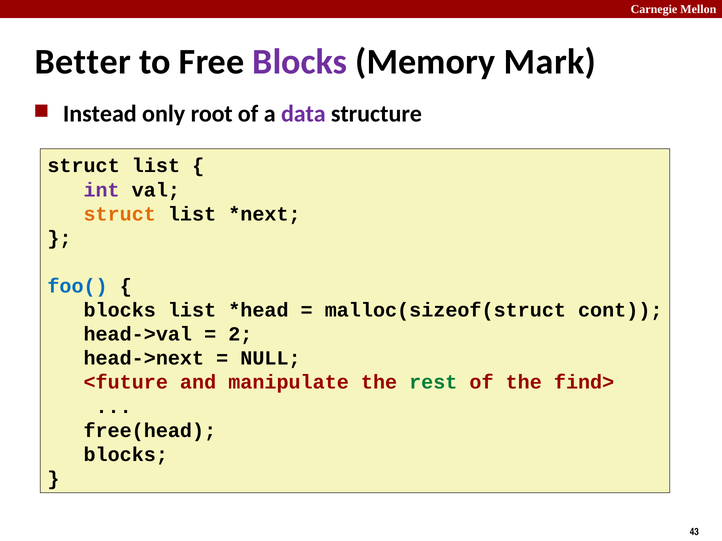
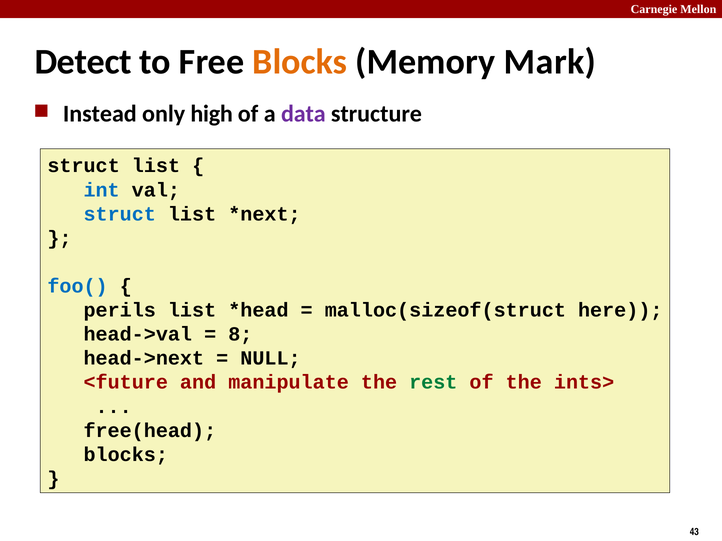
Better: Better -> Detect
Blocks at (300, 62) colour: purple -> orange
root: root -> high
int colour: purple -> blue
struct at (120, 214) colour: orange -> blue
blocks at (120, 310): blocks -> perils
cont: cont -> here
2: 2 -> 8
find>: find> -> ints>
